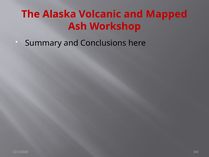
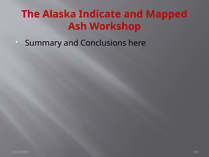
Volcanic: Volcanic -> Indicate
